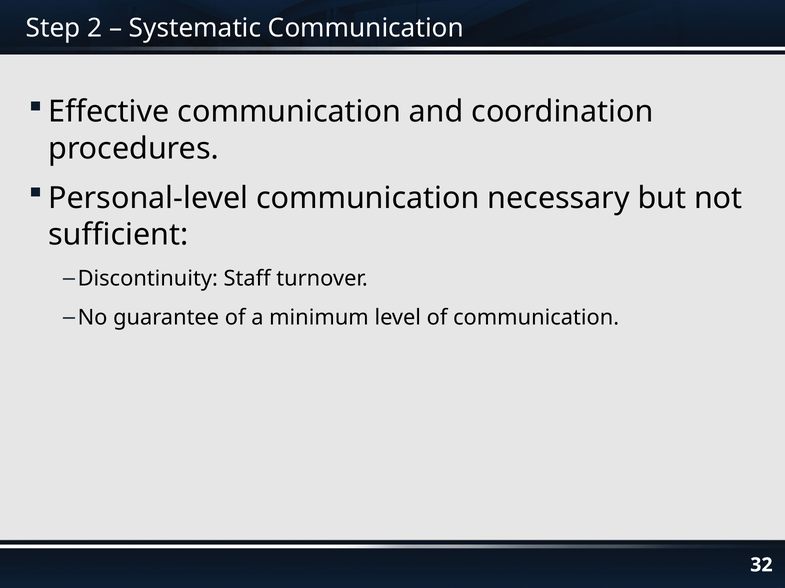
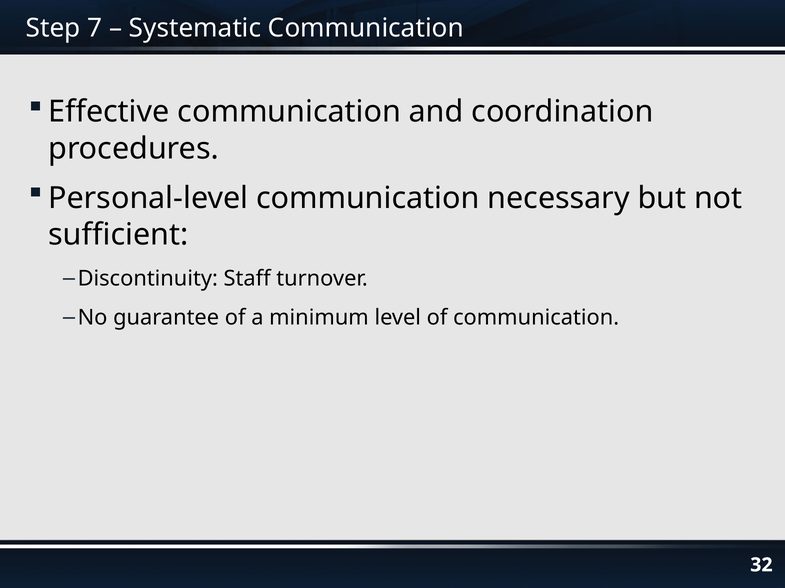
2: 2 -> 7
